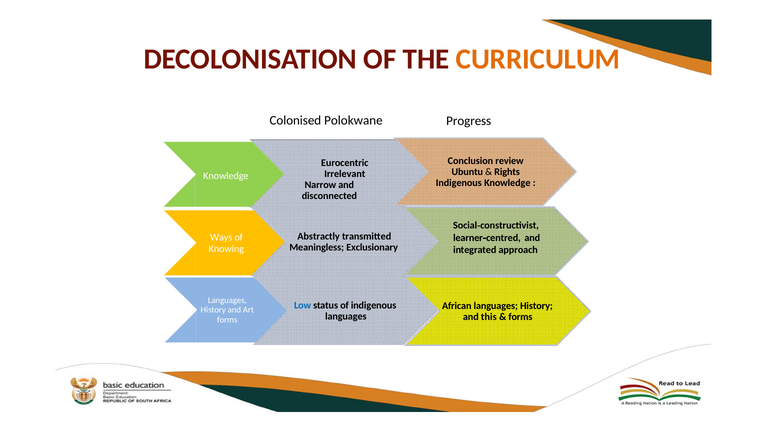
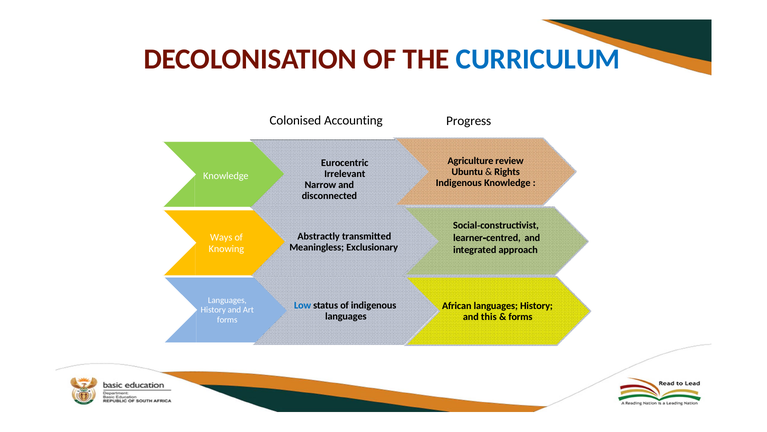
CURRICULUM colour: orange -> blue
Polokwane: Polokwane -> Accounting
Conclusion: Conclusion -> Agriculture
